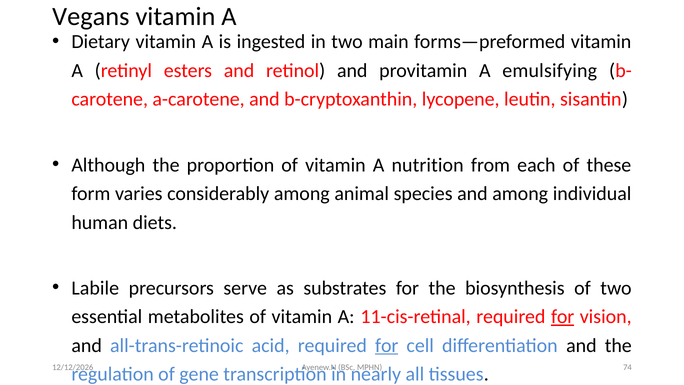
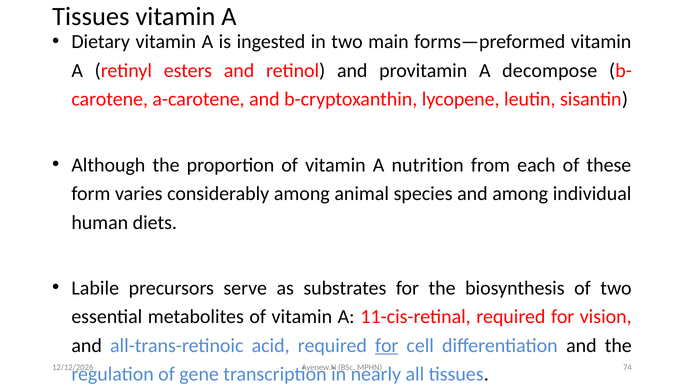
Vegans at (91, 17): Vegans -> Tissues
emulsifying: emulsifying -> decompose
for at (563, 317) underline: present -> none
